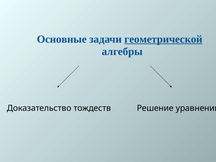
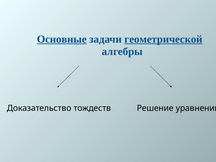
Основные underline: none -> present
